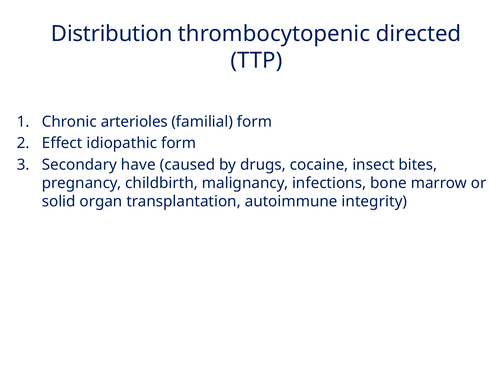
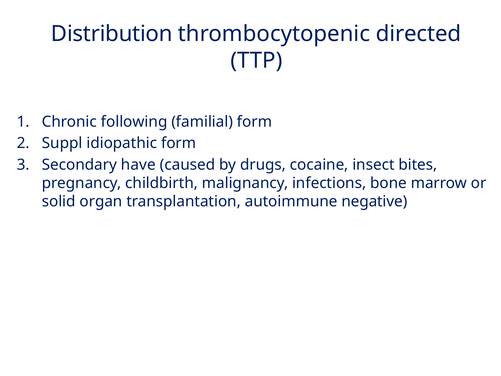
arterioles: arterioles -> following
Effect: Effect -> Suppl
integrity: integrity -> negative
